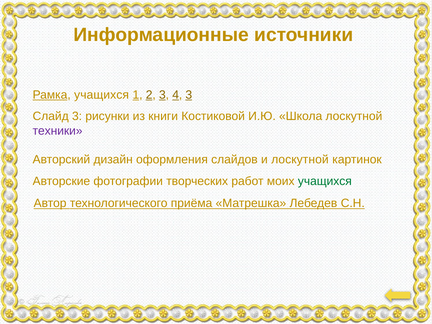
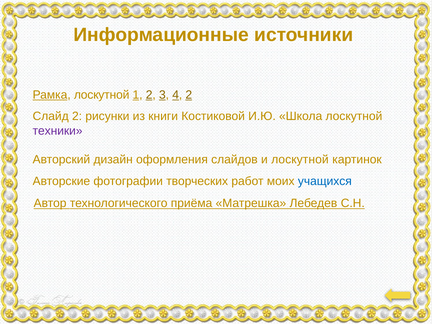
Рамка учащихся: учащихся -> лоскутной
4 3: 3 -> 2
Слайд 3: 3 -> 2
учащихся at (325, 181) colour: green -> blue
